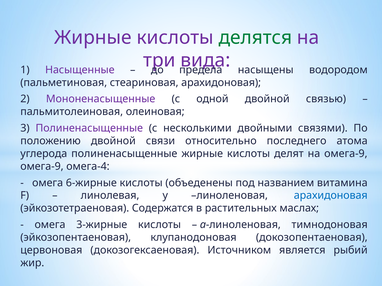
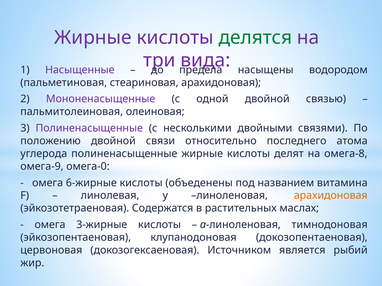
на омега-9: омега-9 -> омега-8
омега-4: омега-4 -> омега-0
арахидоновая at (331, 196) colour: blue -> orange
